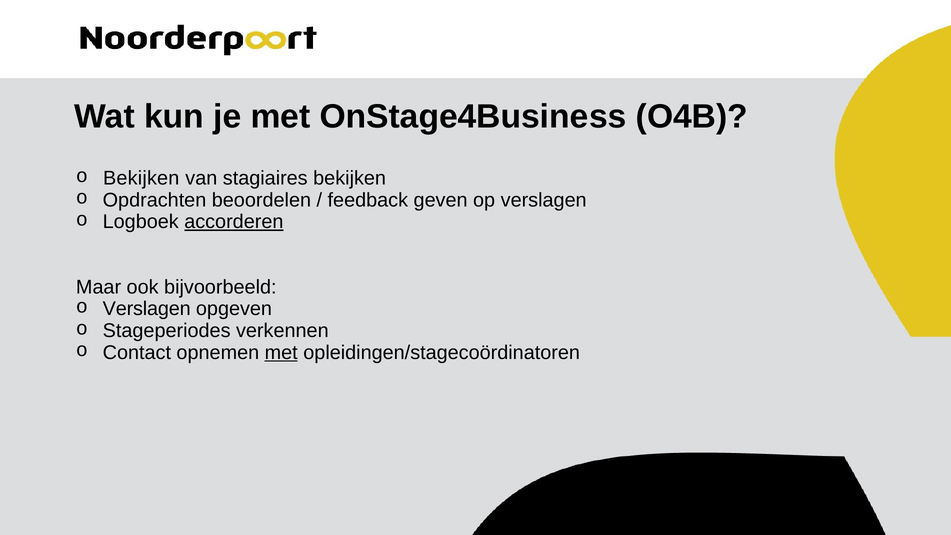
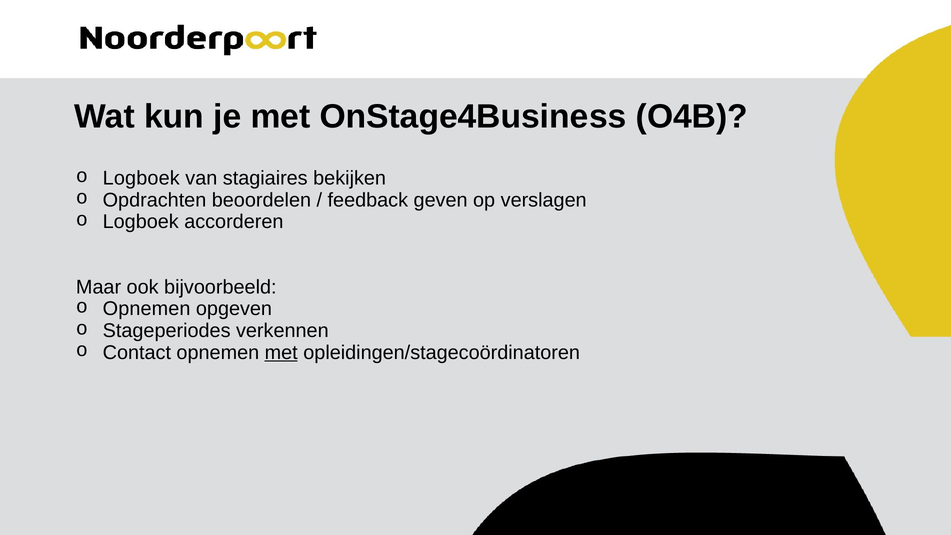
Bekijken at (141, 178): Bekijken -> Logboek
accorderen underline: present -> none
Verslagen at (147, 309): Verslagen -> Opnemen
